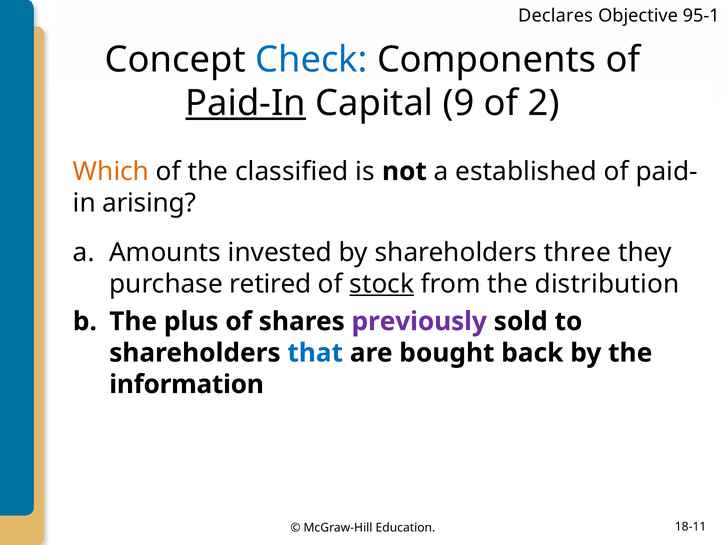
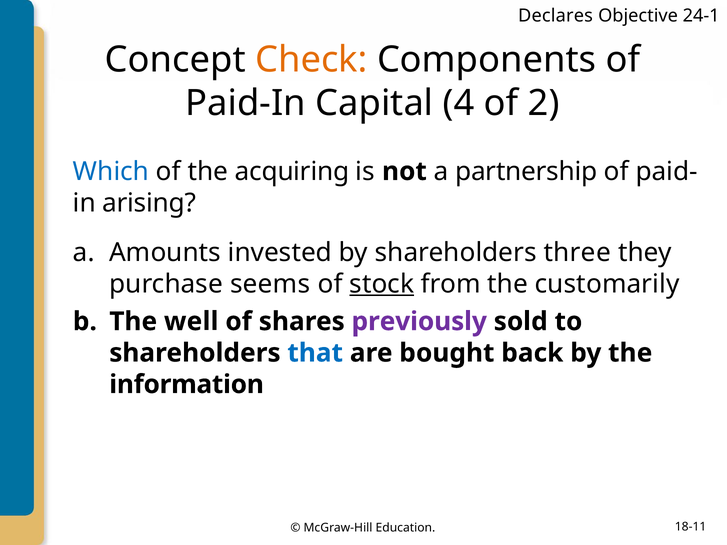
95-1: 95-1 -> 24-1
Check colour: blue -> orange
Paid-In underline: present -> none
9: 9 -> 4
Which colour: orange -> blue
classified: classified -> acquiring
established: established -> partnership
retired: retired -> seems
distribution: distribution -> customarily
plus: plus -> well
